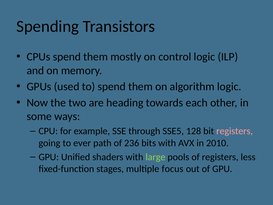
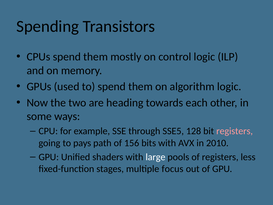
ever: ever -> pays
236: 236 -> 156
large colour: light green -> white
